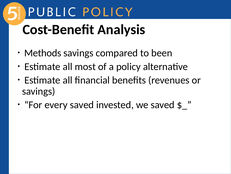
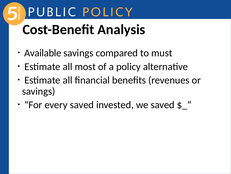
Methods: Methods -> Available
been: been -> must
